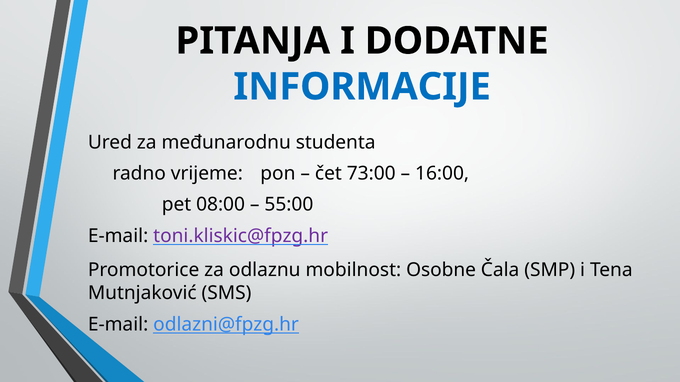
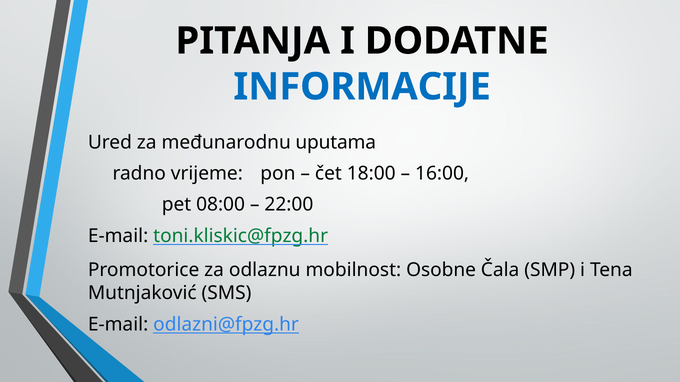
studenta: studenta -> uputama
73:00: 73:00 -> 18:00
55:00: 55:00 -> 22:00
toni.kliskic@fpzg.hr colour: purple -> green
